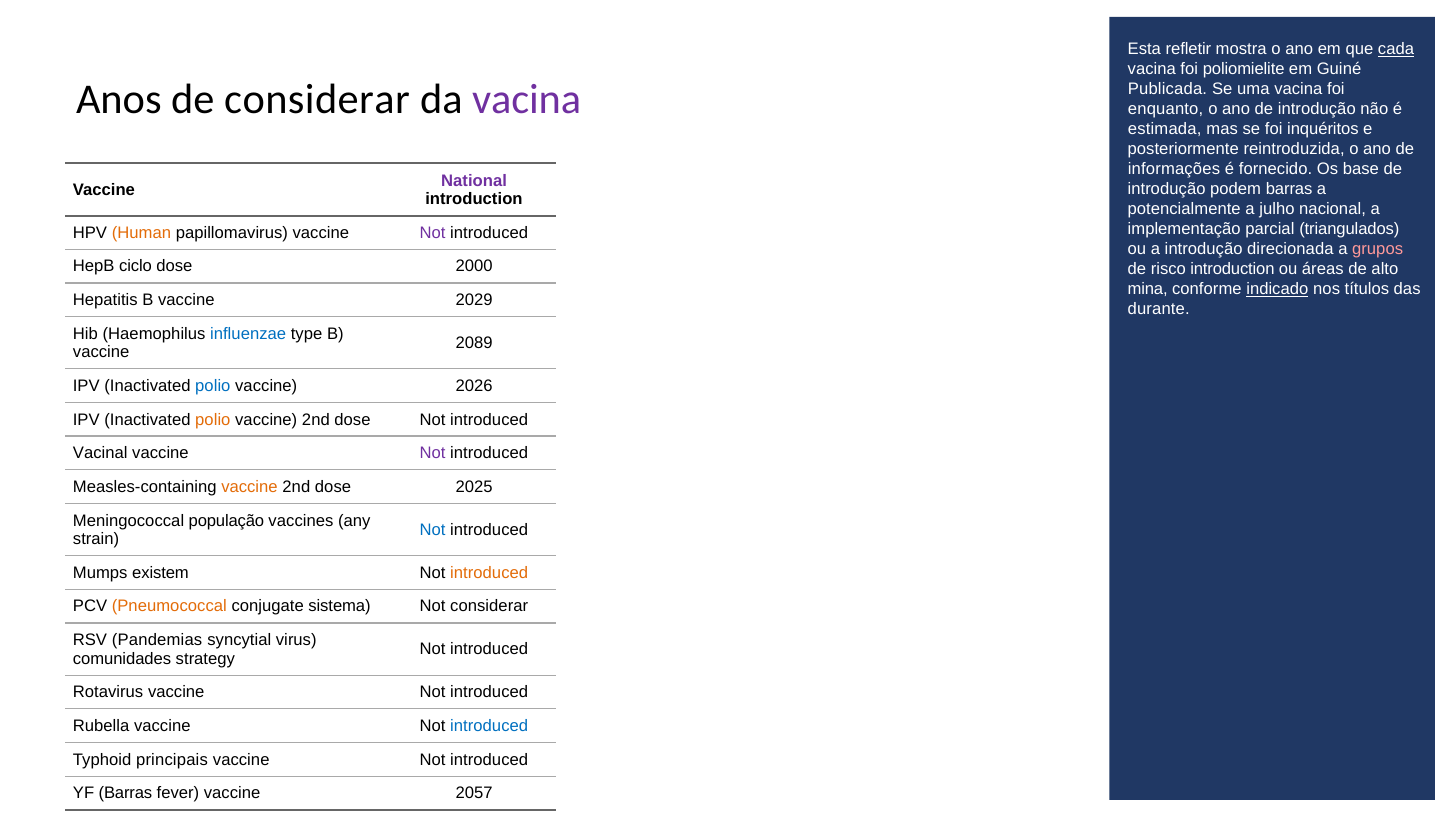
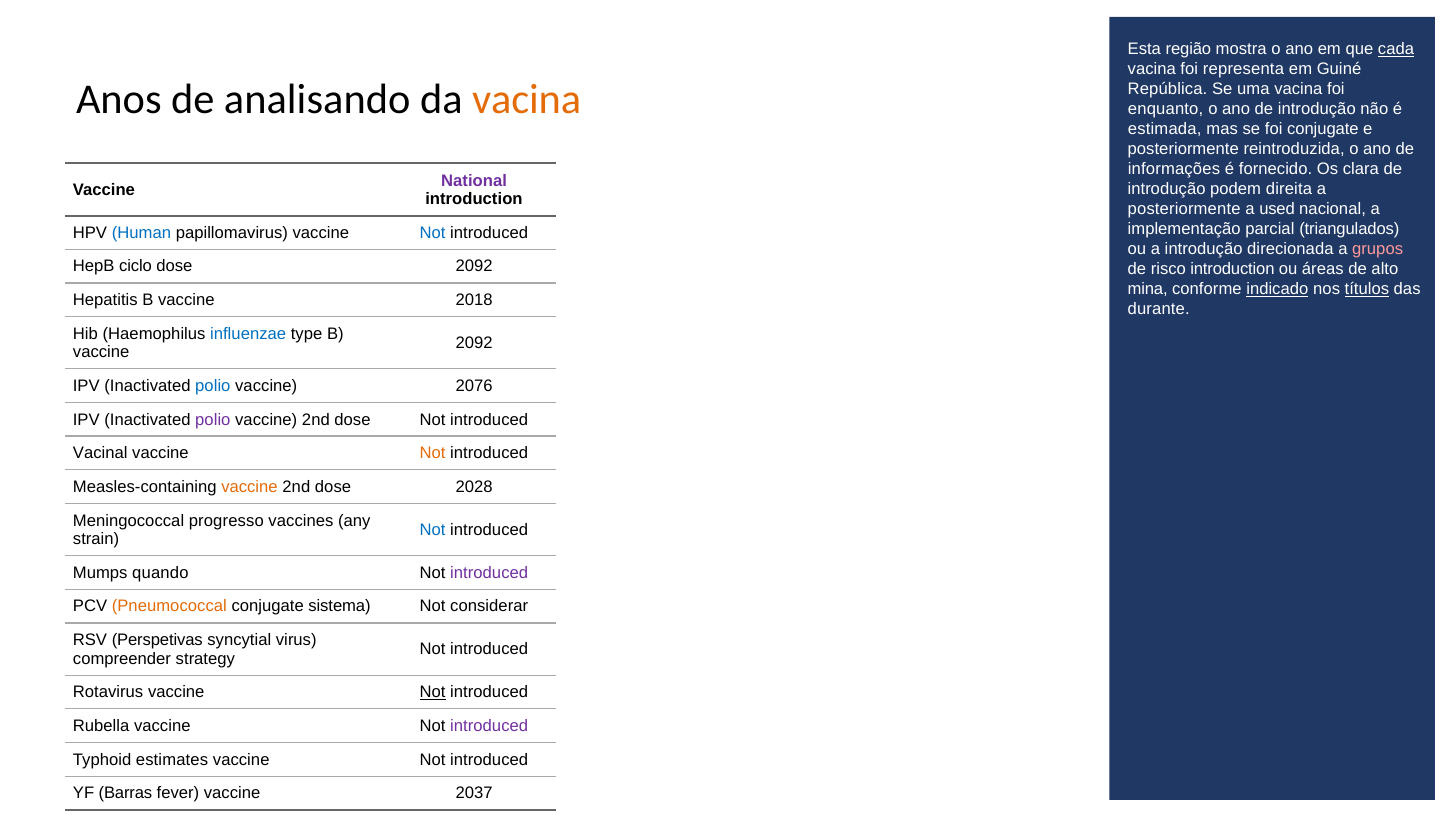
refletir: refletir -> região
poliomielite: poliomielite -> representa
Publicada: Publicada -> República
de considerar: considerar -> analisando
vacina at (527, 99) colour: purple -> orange
foi inquéritos: inquéritos -> conjugate
base: base -> clara
podem barras: barras -> direita
potencialmente at (1184, 209): potencialmente -> posteriormente
julho: julho -> used
Human colour: orange -> blue
Not at (433, 233) colour: purple -> blue
dose 2000: 2000 -> 2092
títulos underline: none -> present
2029: 2029 -> 2018
2089 at (474, 343): 2089 -> 2092
2026: 2026 -> 2076
polio at (213, 420) colour: orange -> purple
Not at (433, 453) colour: purple -> orange
dose 2025: 2025 -> 2028
população: população -> progresso
existem: existem -> quando
introduced at (489, 573) colour: orange -> purple
Pandemias: Pandemias -> Perspetivas
comunidades: comunidades -> compreender
Not at (433, 693) underline: none -> present
introduced at (489, 726) colour: blue -> purple
principais: principais -> estimates
2057: 2057 -> 2037
